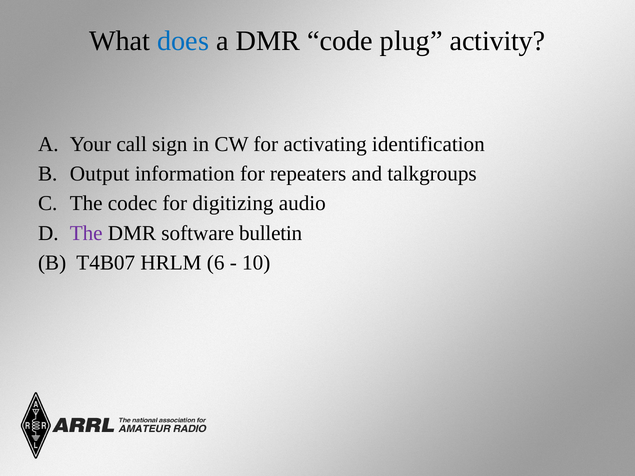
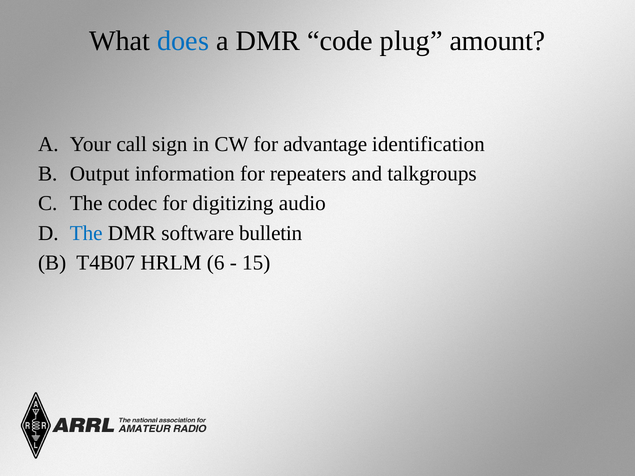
activity: activity -> amount
activating: activating -> advantage
The at (86, 233) colour: purple -> blue
10: 10 -> 15
